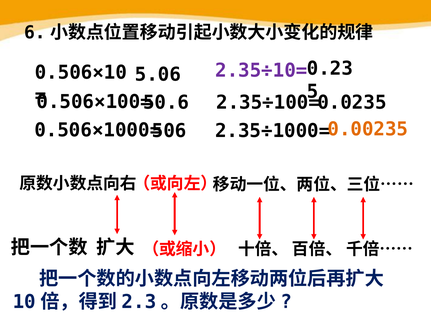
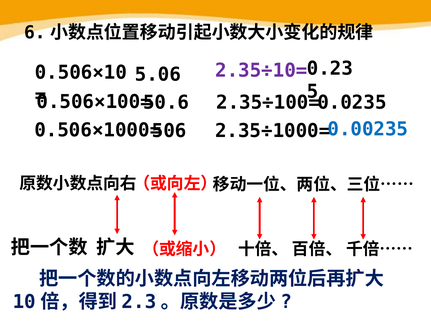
0.00235 colour: orange -> blue
